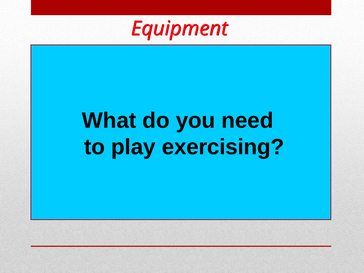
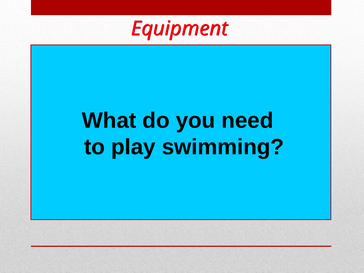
exercising: exercising -> swimming
